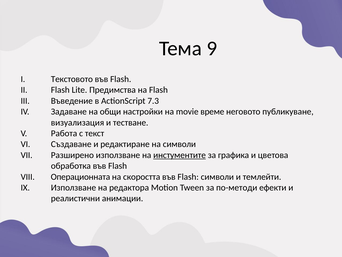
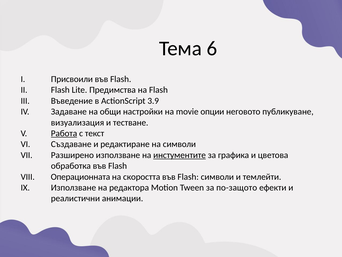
9: 9 -> 6
Текстовото: Текстовото -> Присвоили
7.3: 7.3 -> 3.9
време: време -> опции
Работа underline: none -> present
по-методи: по-методи -> по-защото
